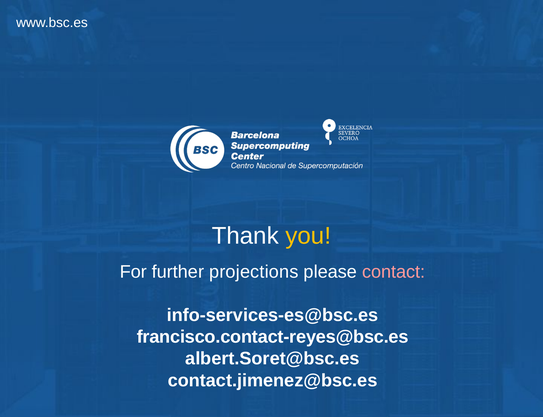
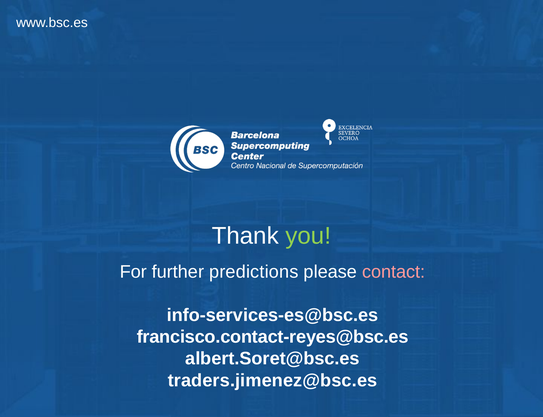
you colour: yellow -> light green
projections: projections -> predictions
contact.jimenez@bsc.es: contact.jimenez@bsc.es -> traders.jimenez@bsc.es
